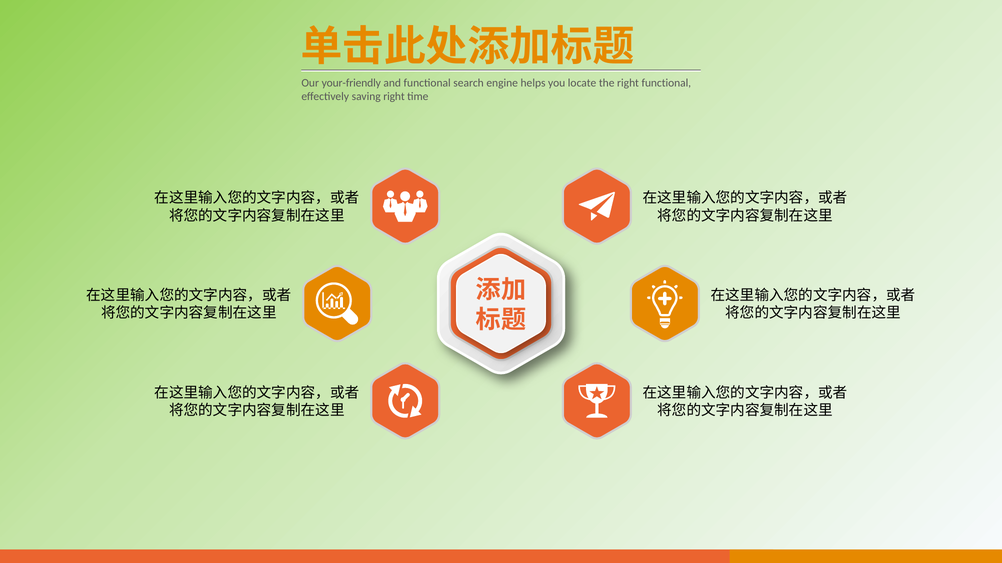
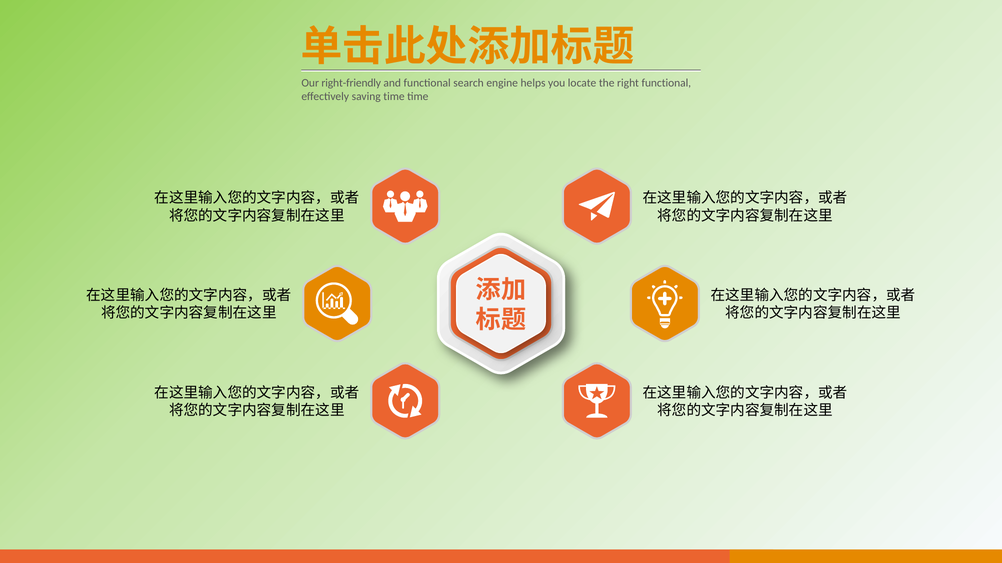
your-friendly: your-friendly -> right-friendly
saving right: right -> time
